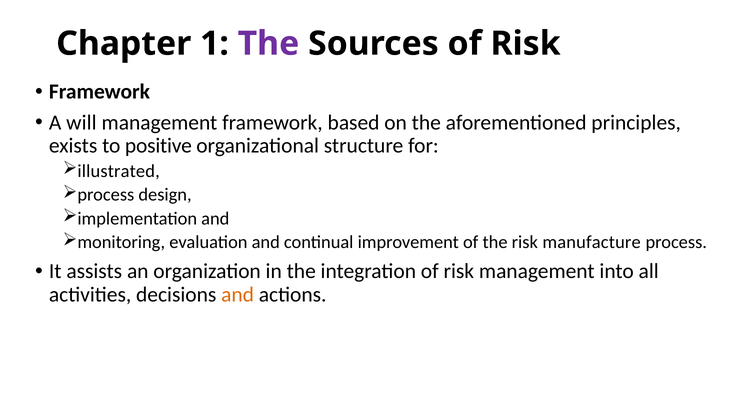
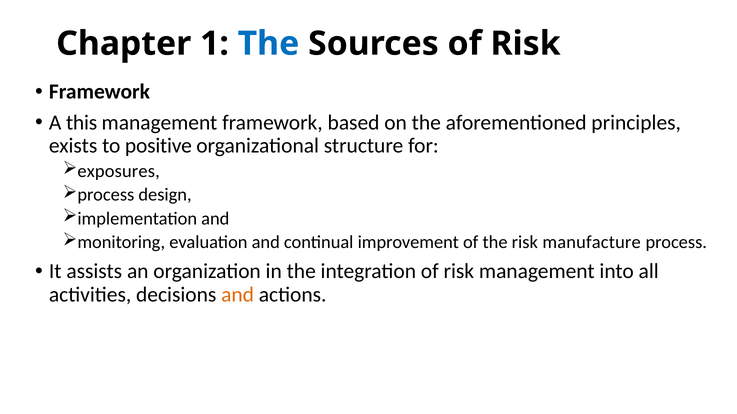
The at (268, 44) colour: purple -> blue
will: will -> this
illustrated: illustrated -> exposures
